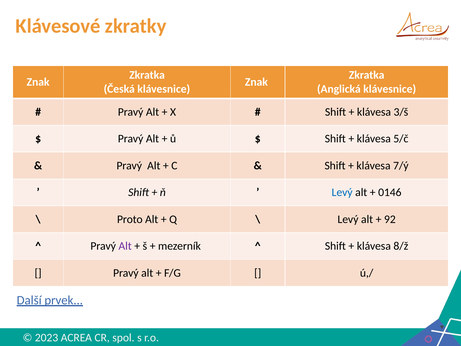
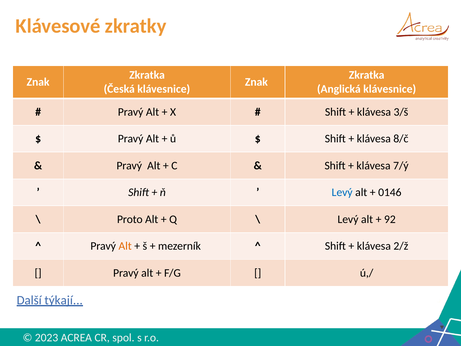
5/č: 5/č -> 8/č
Alt at (125, 246) colour: purple -> orange
8/ž: 8/ž -> 2/ž
prvek: prvek -> týkají
